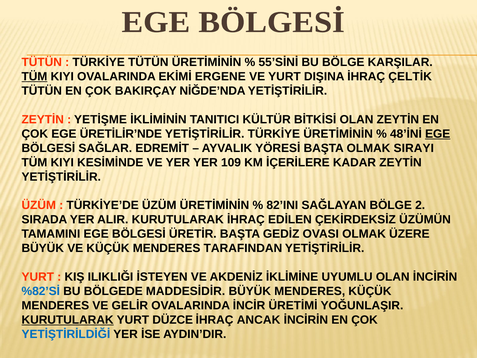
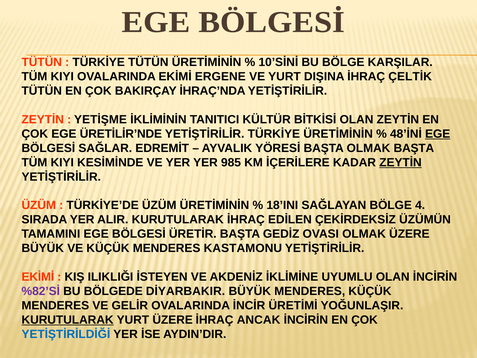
55’SİNİ: 55’SİNİ -> 10’SİNİ
TÜM at (34, 76) underline: present -> none
NİĞDE’NDA: NİĞDE’NDA -> İHRAÇ’NDA
OLMAK SIRAYI: SIRAYI -> BAŞTA
109: 109 -> 985
ZEYTİN at (401, 162) underline: none -> present
82’INI: 82’INI -> 18’INI
2: 2 -> 4
TARAFINDAN: TARAFINDAN -> KASTAMONU
YURT at (38, 277): YURT -> EKİMİ
%82’Sİ colour: blue -> purple
MADDESİDİR: MADDESİDİR -> DİYARBAKIR
YURT DÜZCE: DÜZCE -> ÜZERE
